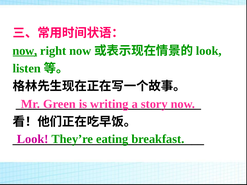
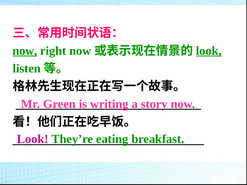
look at (209, 51) underline: none -> present
